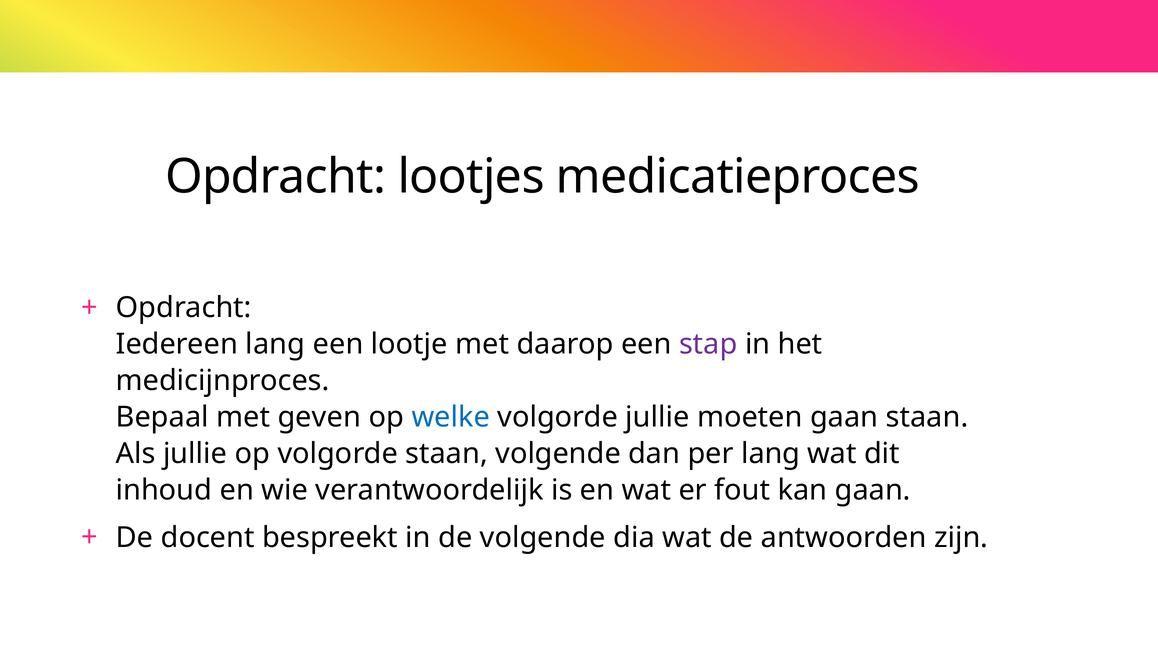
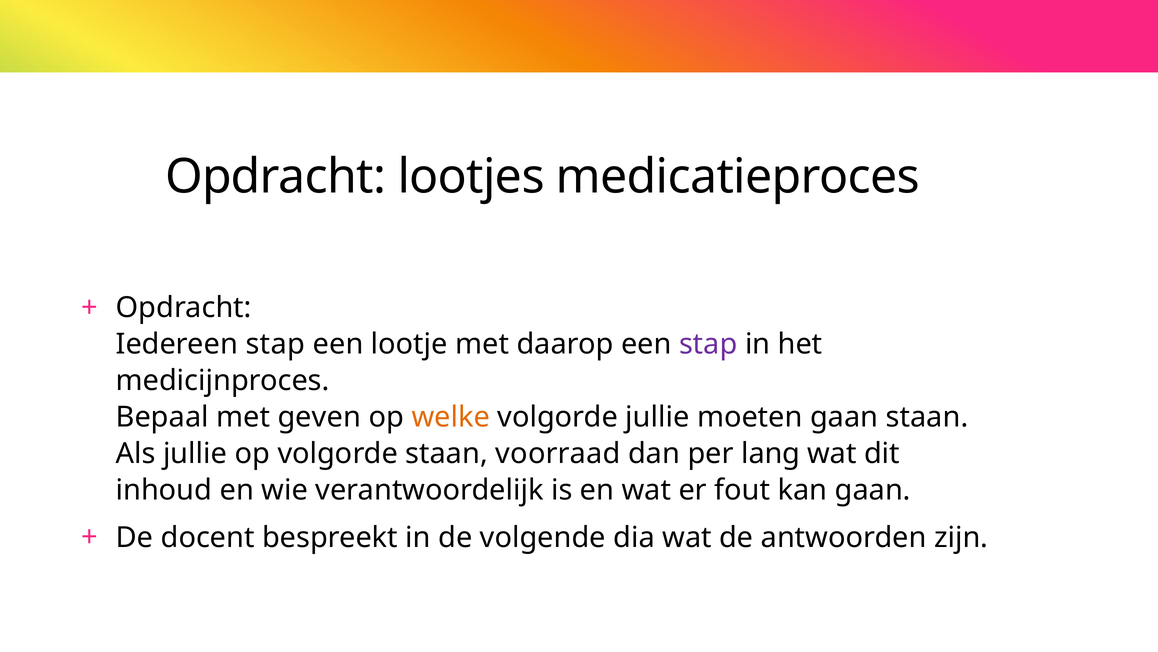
Iedereen lang: lang -> stap
welke colour: blue -> orange
staan volgende: volgende -> voorraad
